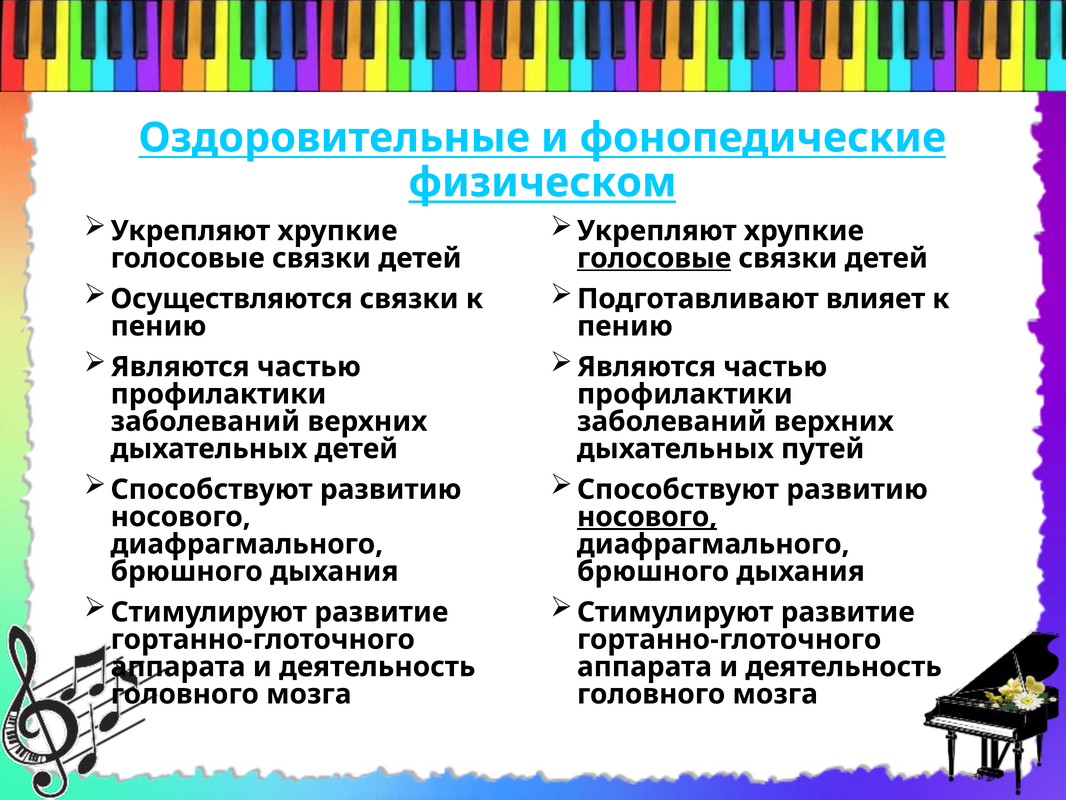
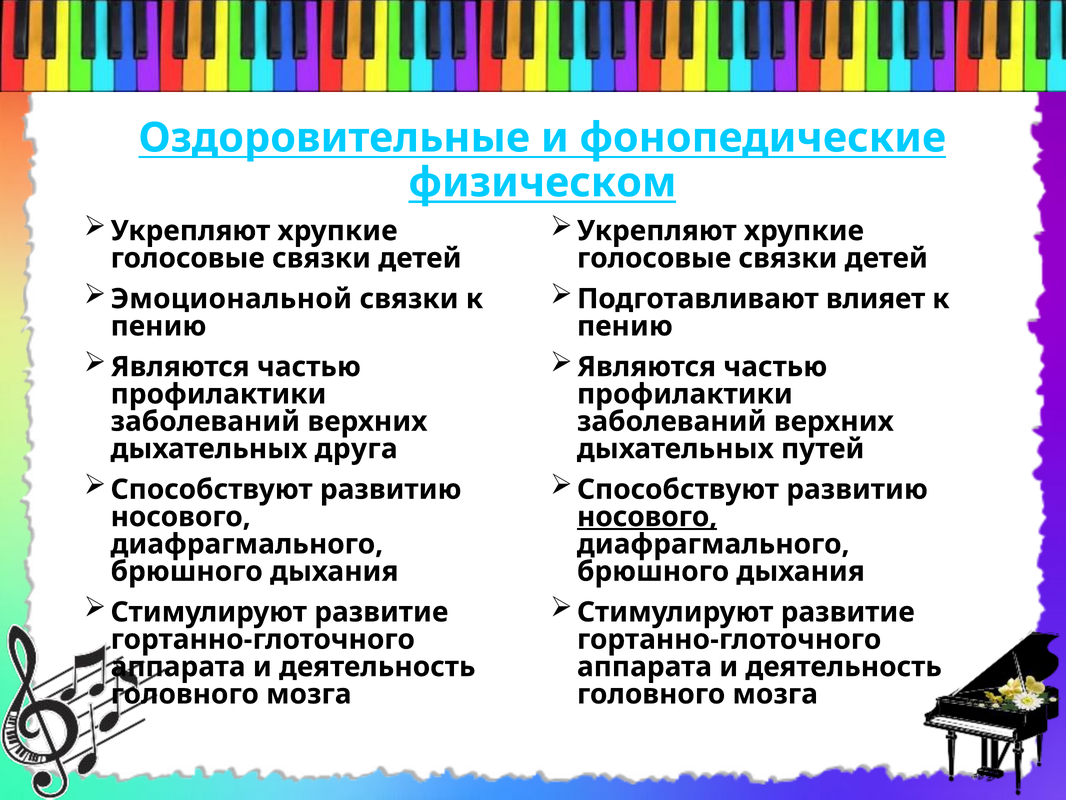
голосовые at (654, 258) underline: present -> none
Осуществляются: Осуществляются -> Эмоциональной
дыхательных детей: детей -> друга
